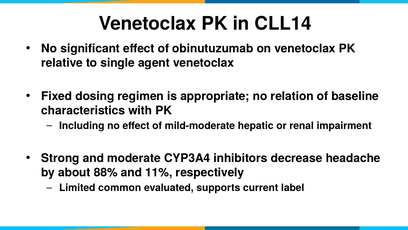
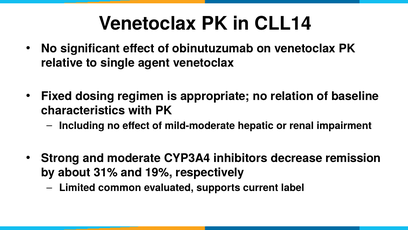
headache: headache -> remission
88%: 88% -> 31%
11%: 11% -> 19%
